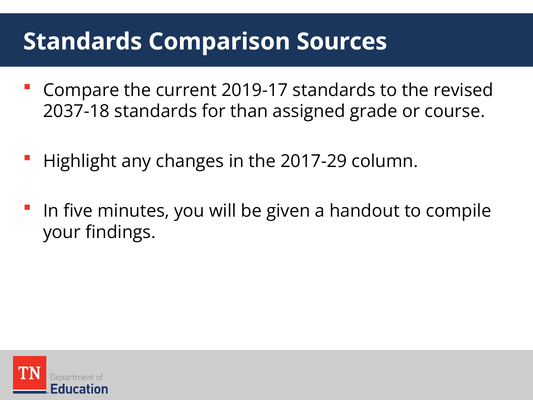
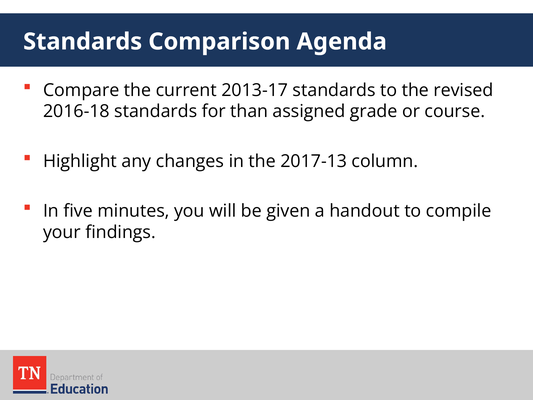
Sources: Sources -> Agenda
2019-17: 2019-17 -> 2013-17
2037-18: 2037-18 -> 2016-18
2017-29: 2017-29 -> 2017-13
